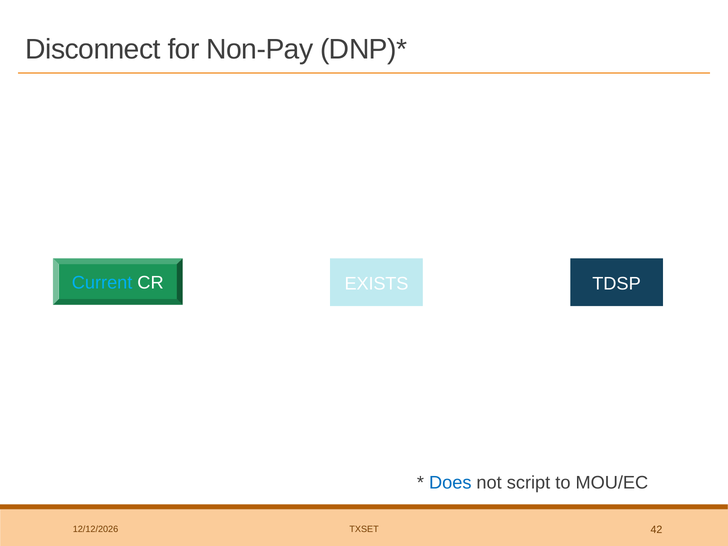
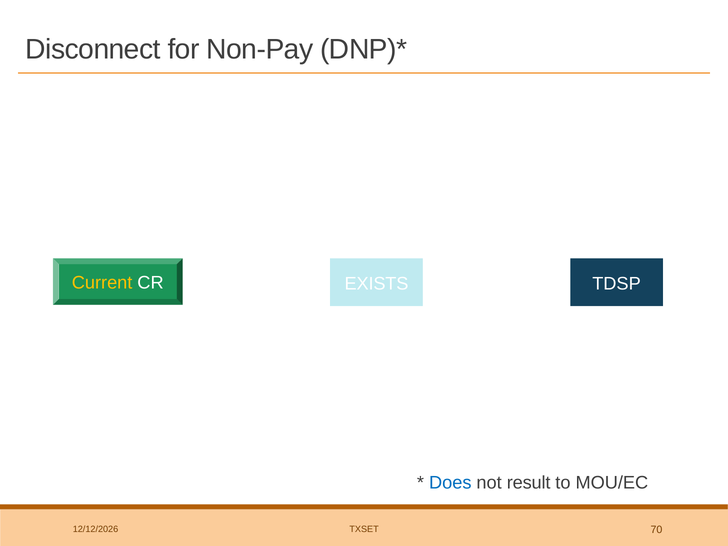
Current colour: light blue -> yellow
script: script -> result
42: 42 -> 70
